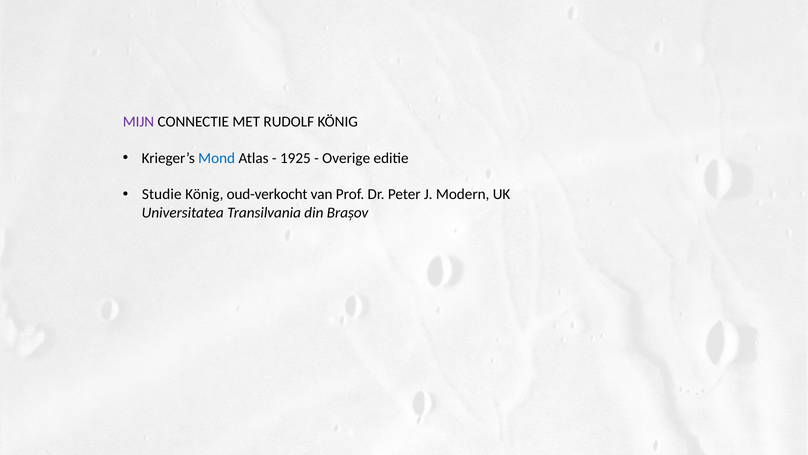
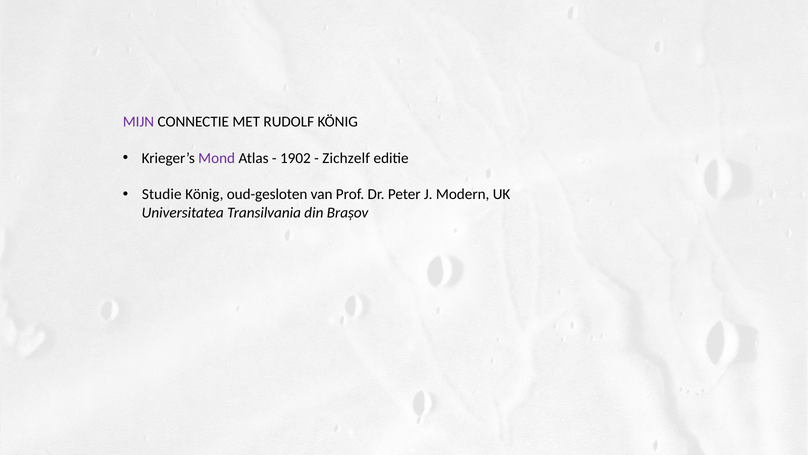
Mond colour: blue -> purple
1925: 1925 -> 1902
Overige: Overige -> Zichzelf
oud-verkocht: oud-verkocht -> oud-gesloten
